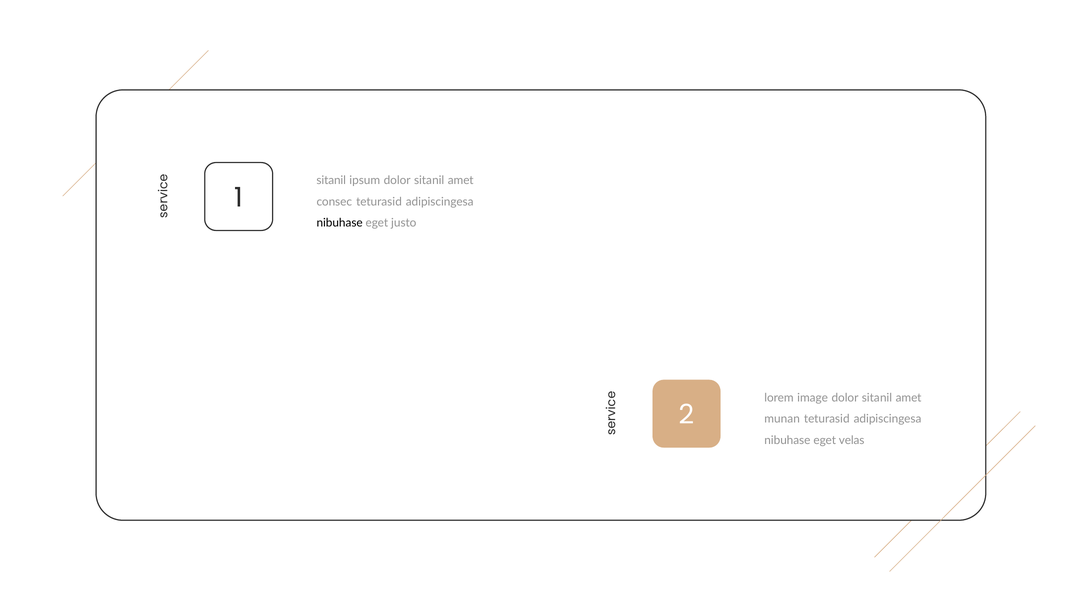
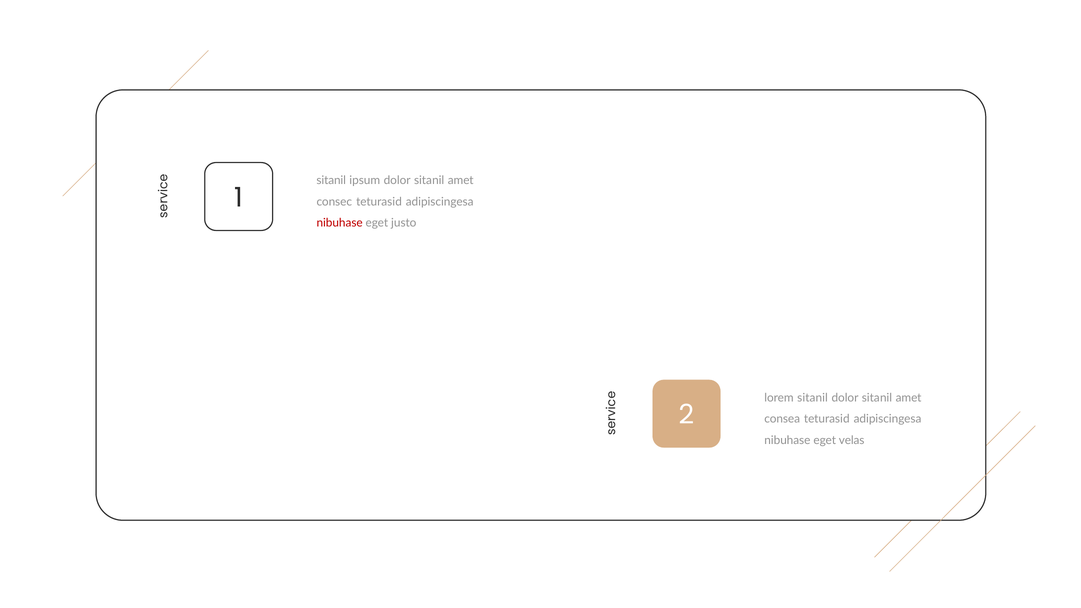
nibuhase at (340, 223) colour: black -> red
lorem image: image -> sitanil
munan: munan -> consea
